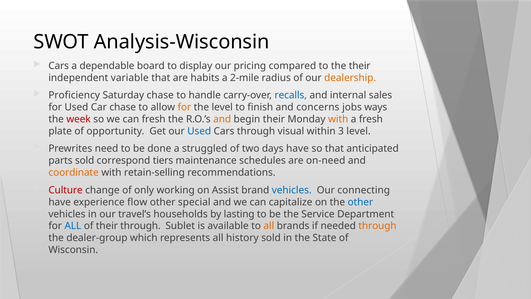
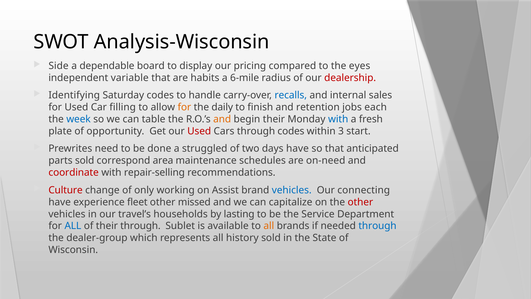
Cars at (59, 66): Cars -> Side
the their: their -> eyes
2-mile: 2-mile -> 6-mile
dealership colour: orange -> red
Proficiency: Proficiency -> Identifying
Saturday chase: chase -> codes
Car chase: chase -> filling
the level: level -> daily
concerns: concerns -> retention
ways: ways -> each
week colour: red -> blue
can fresh: fresh -> table
with at (338, 119) colour: orange -> blue
Used at (199, 131) colour: blue -> red
through visual: visual -> codes
3 level: level -> start
tiers: tiers -> area
coordinate colour: orange -> red
retain-selling: retain-selling -> repair-selling
flow: flow -> fleet
special: special -> missed
other at (360, 202) colour: blue -> red
through at (377, 226) colour: orange -> blue
